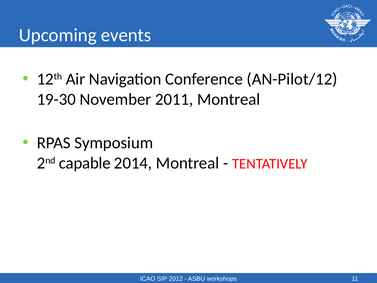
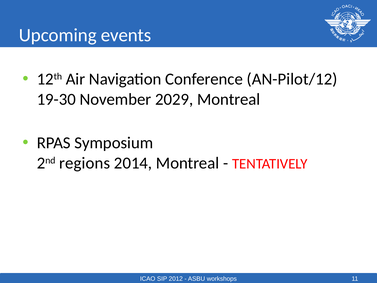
2011: 2011 -> 2029
capable: capable -> regions
